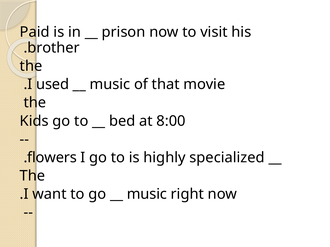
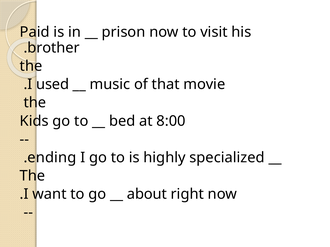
flowers: flowers -> ending
music at (147, 194): music -> about
